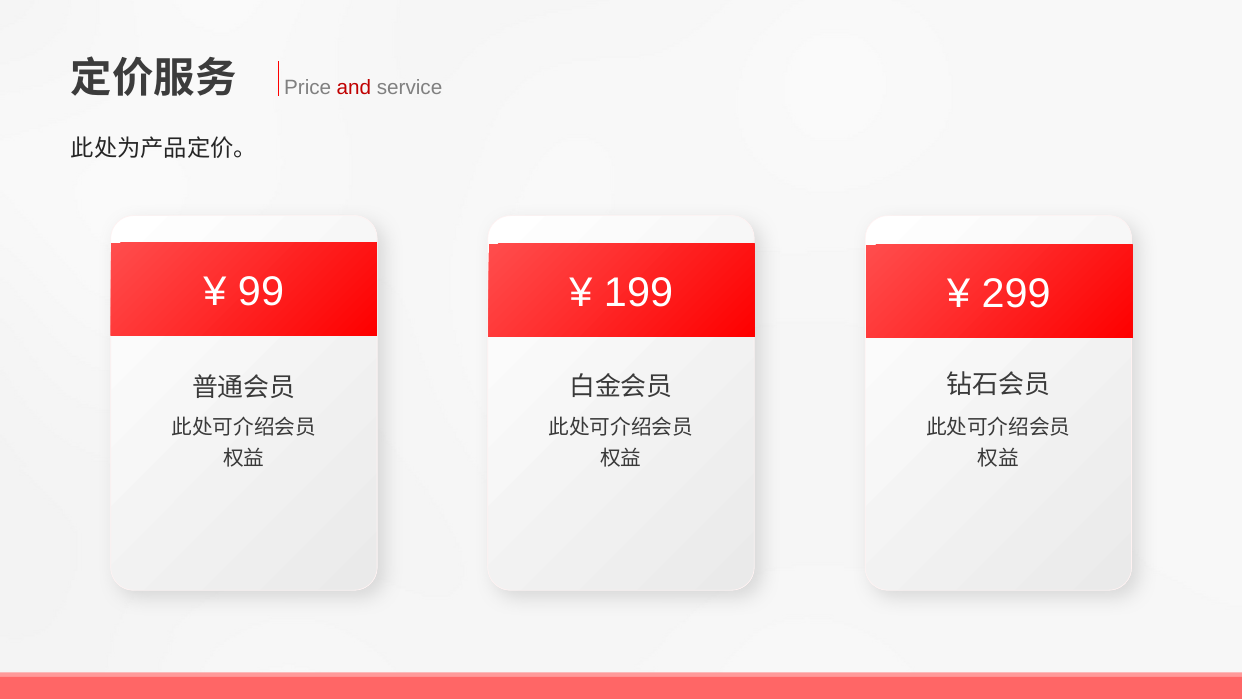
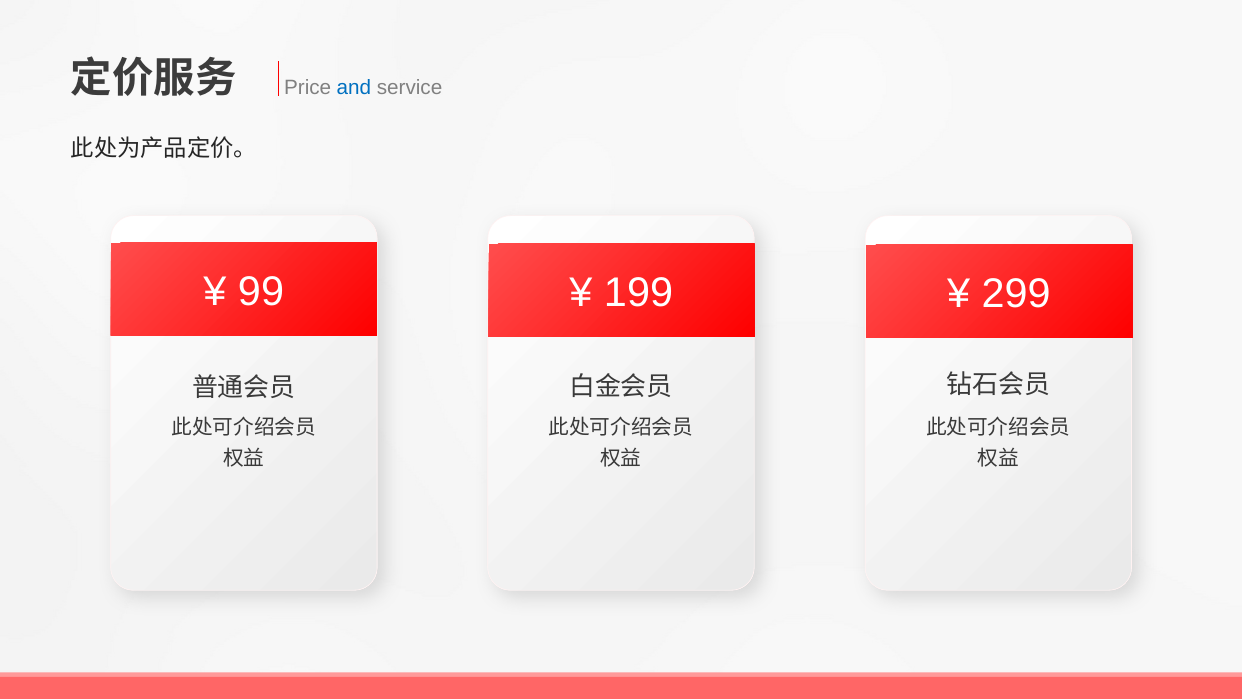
and colour: red -> blue
